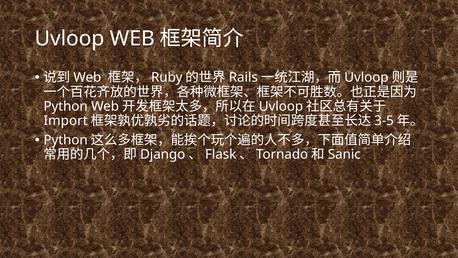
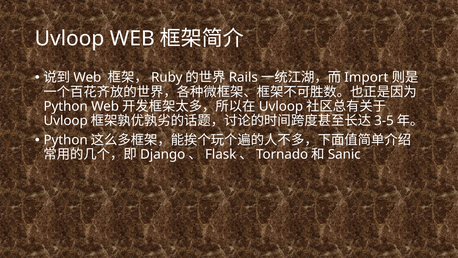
Uvloop at (366, 77): Uvloop -> Import
Import at (66, 121): Import -> Uvloop
